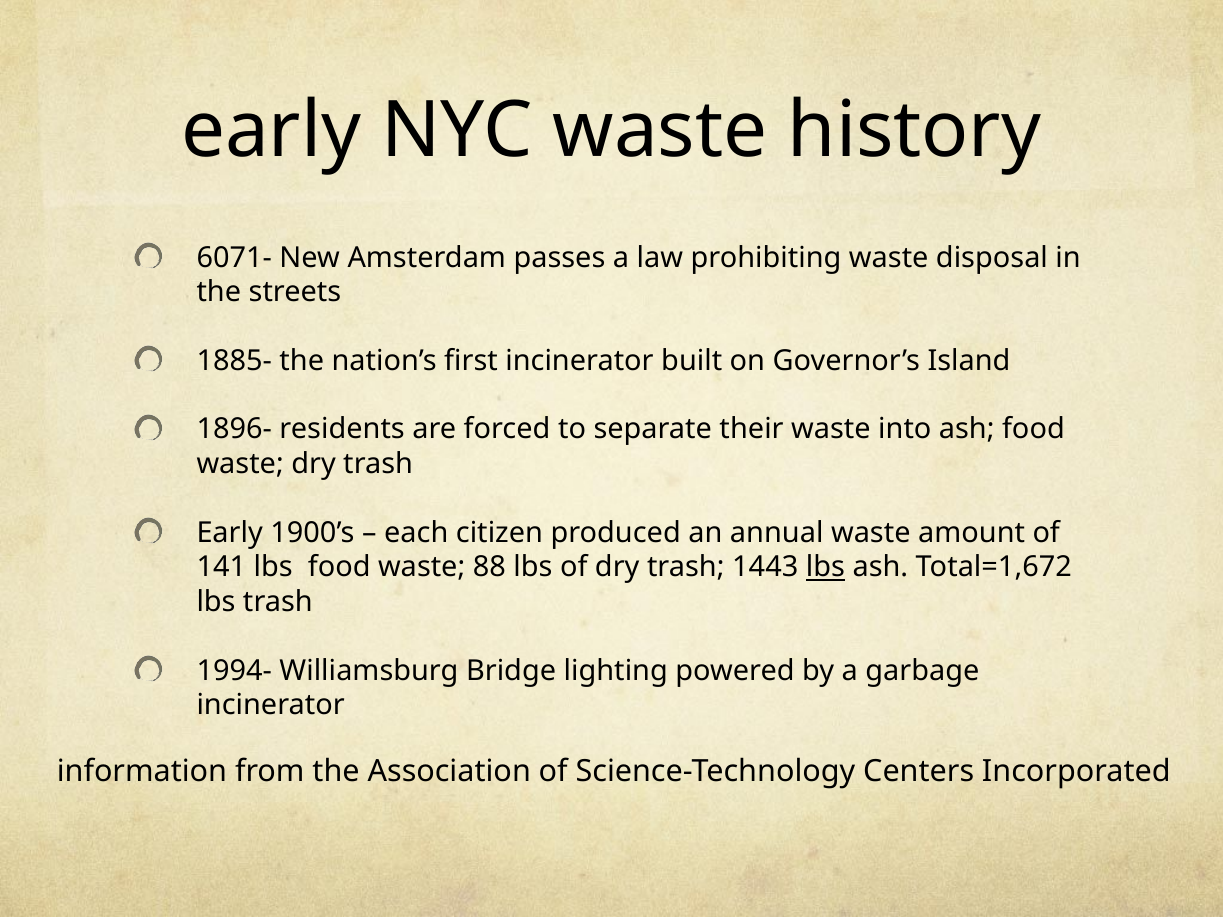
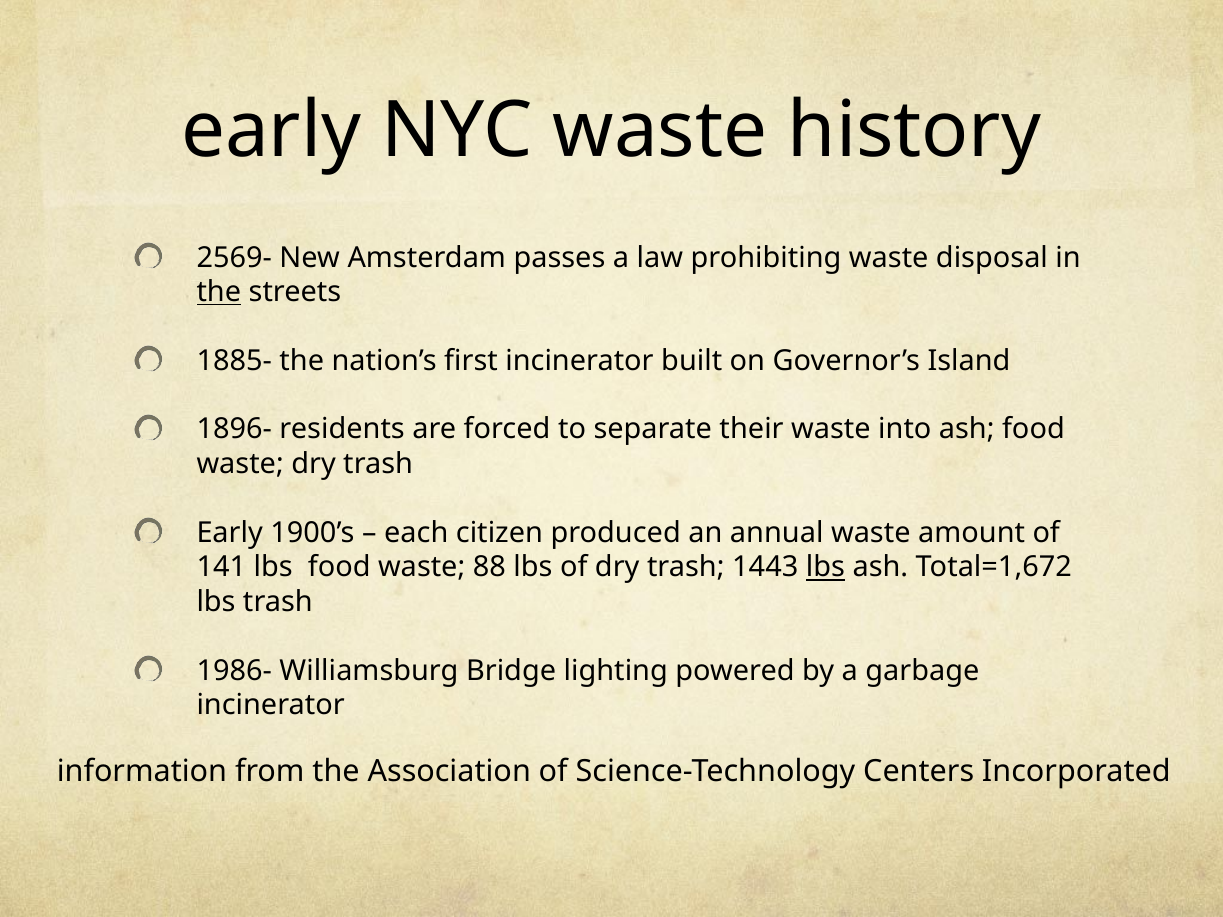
6071-: 6071- -> 2569-
the at (219, 292) underline: none -> present
1994-: 1994- -> 1986-
